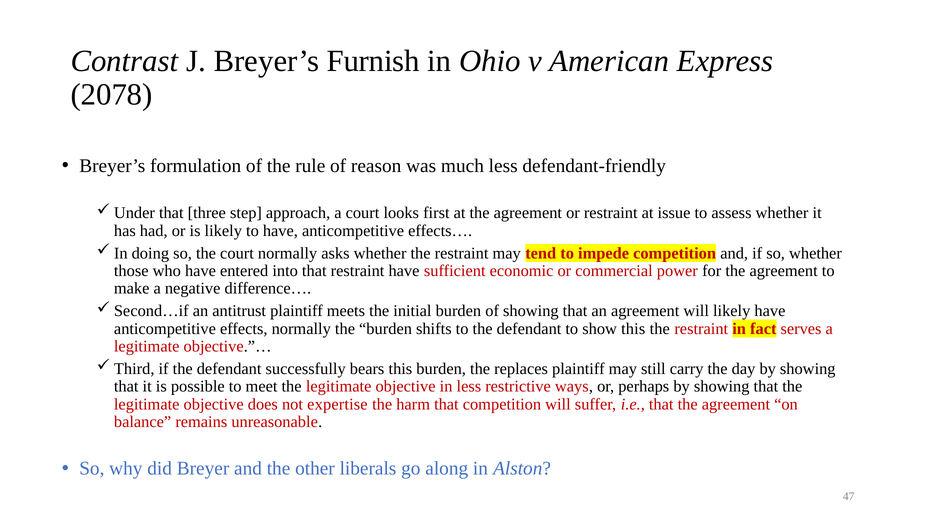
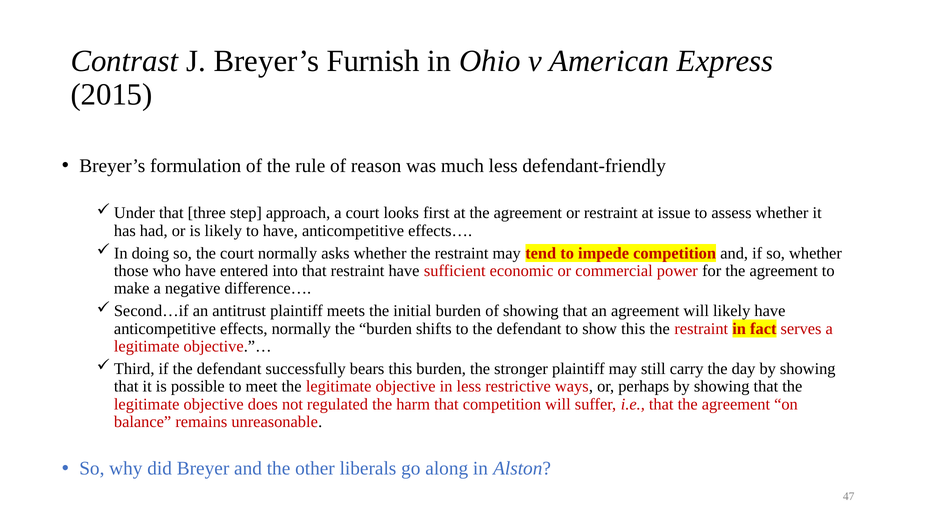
2078: 2078 -> 2015
replaces: replaces -> stronger
expertise: expertise -> regulated
